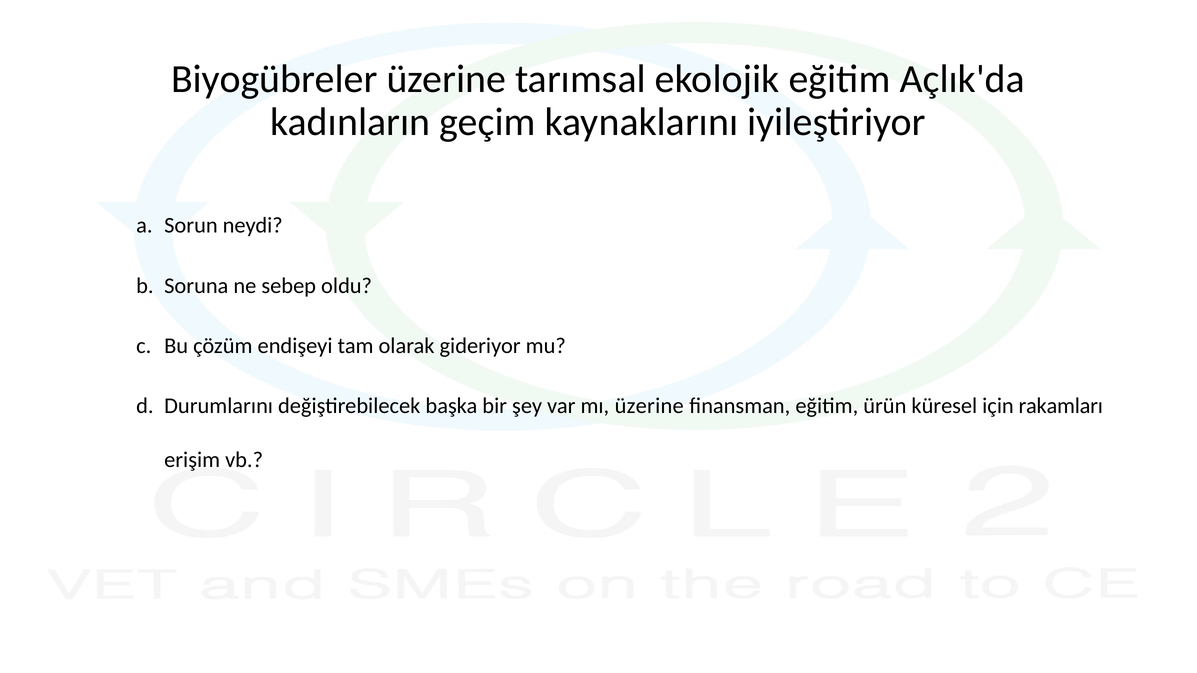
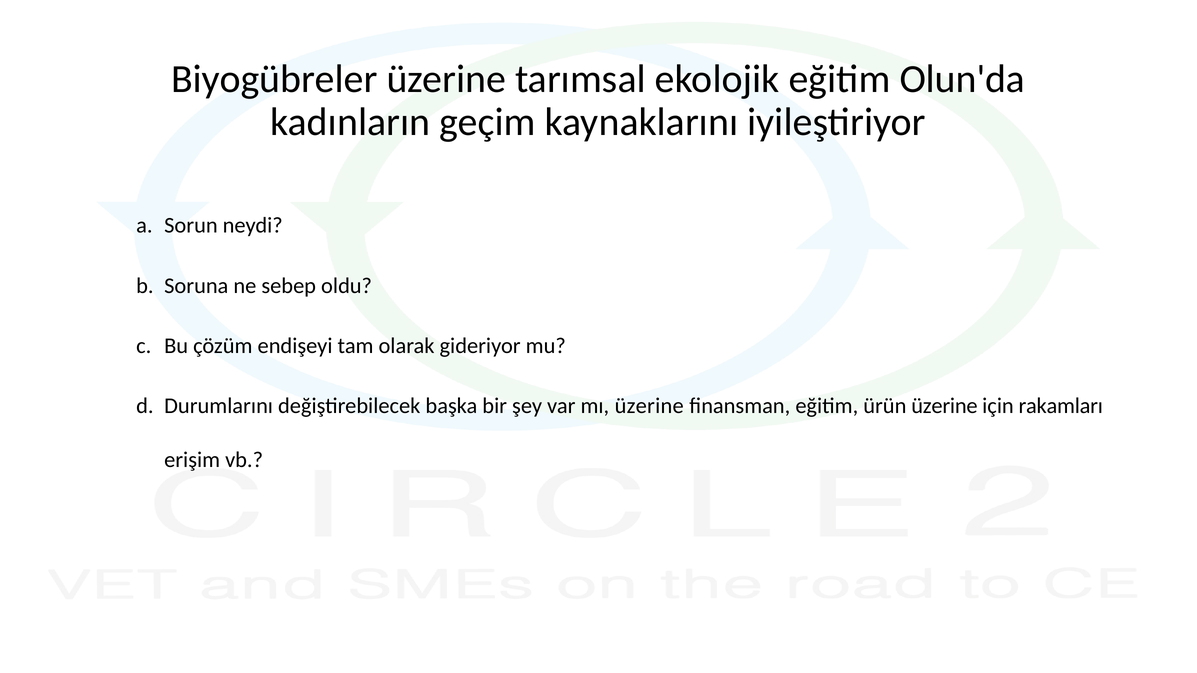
Açlık'da: Açlık'da -> Olun'da
ürün küresel: küresel -> üzerine
